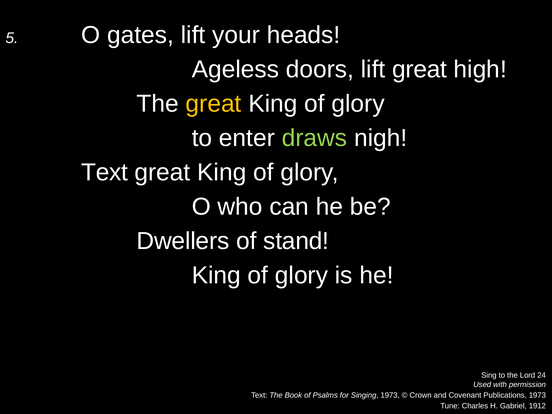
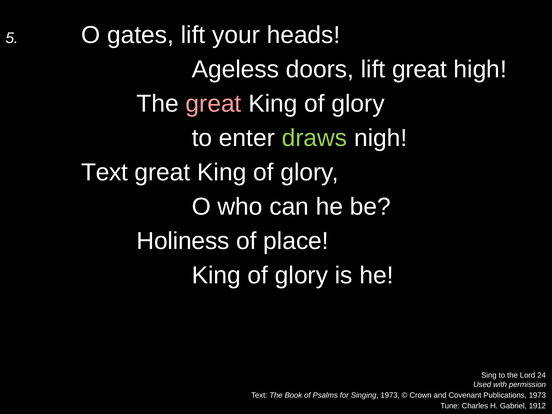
great at (214, 104) colour: yellow -> pink
Dwellers: Dwellers -> Holiness
stand: stand -> place
